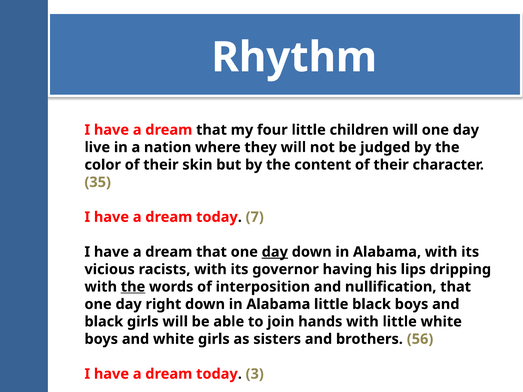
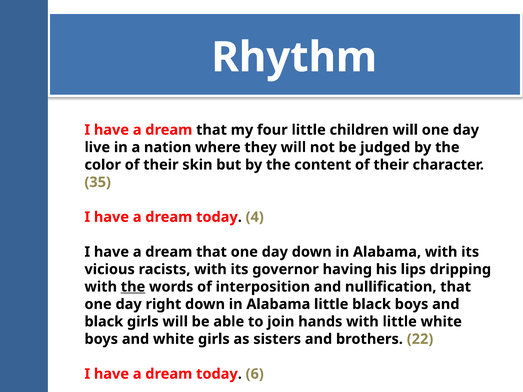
7: 7 -> 4
day at (275, 252) underline: present -> none
56: 56 -> 22
3: 3 -> 6
